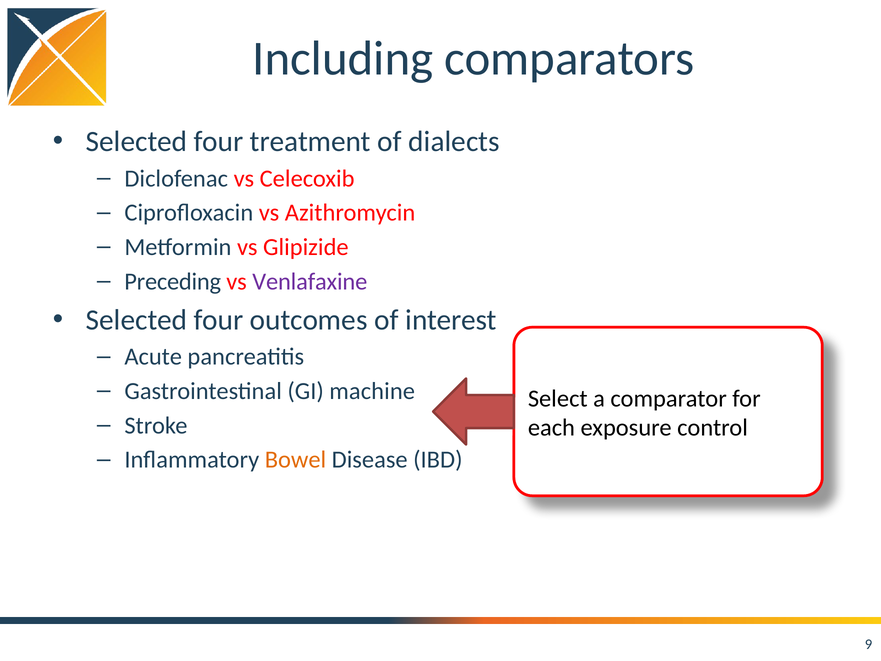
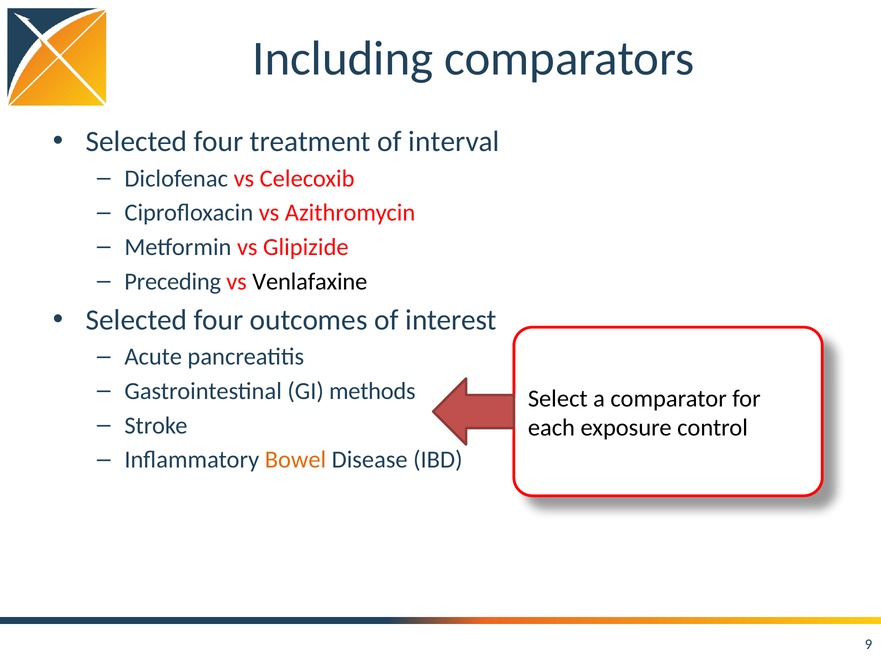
dialects: dialects -> interval
Venlafaxine colour: purple -> black
machine: machine -> methods
